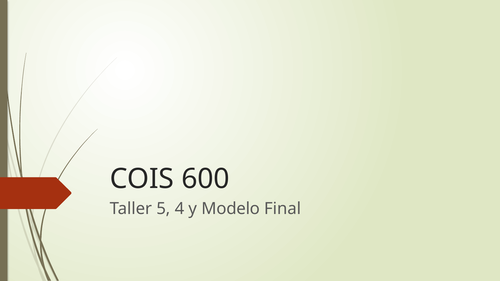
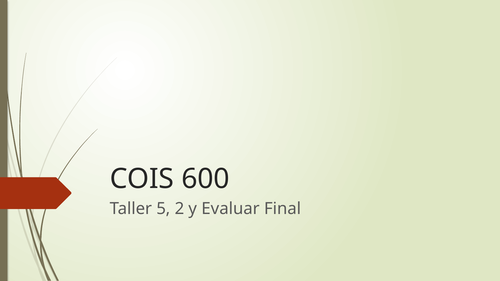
4: 4 -> 2
Modelo: Modelo -> Evaluar
